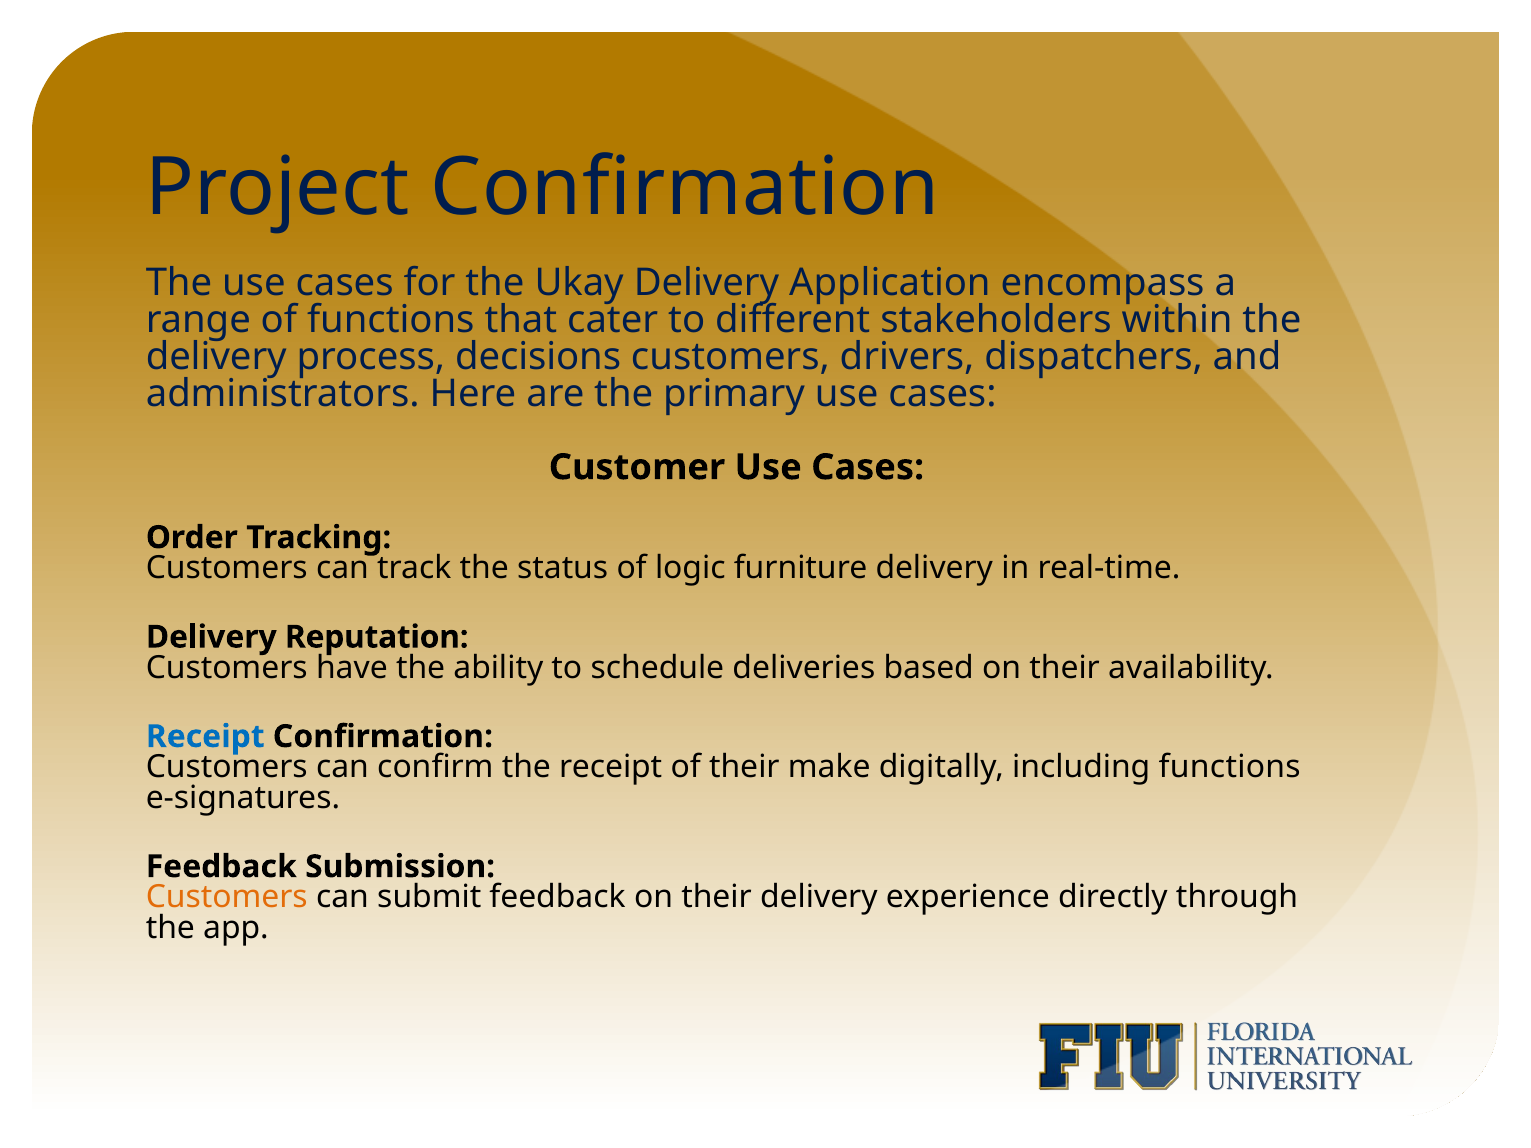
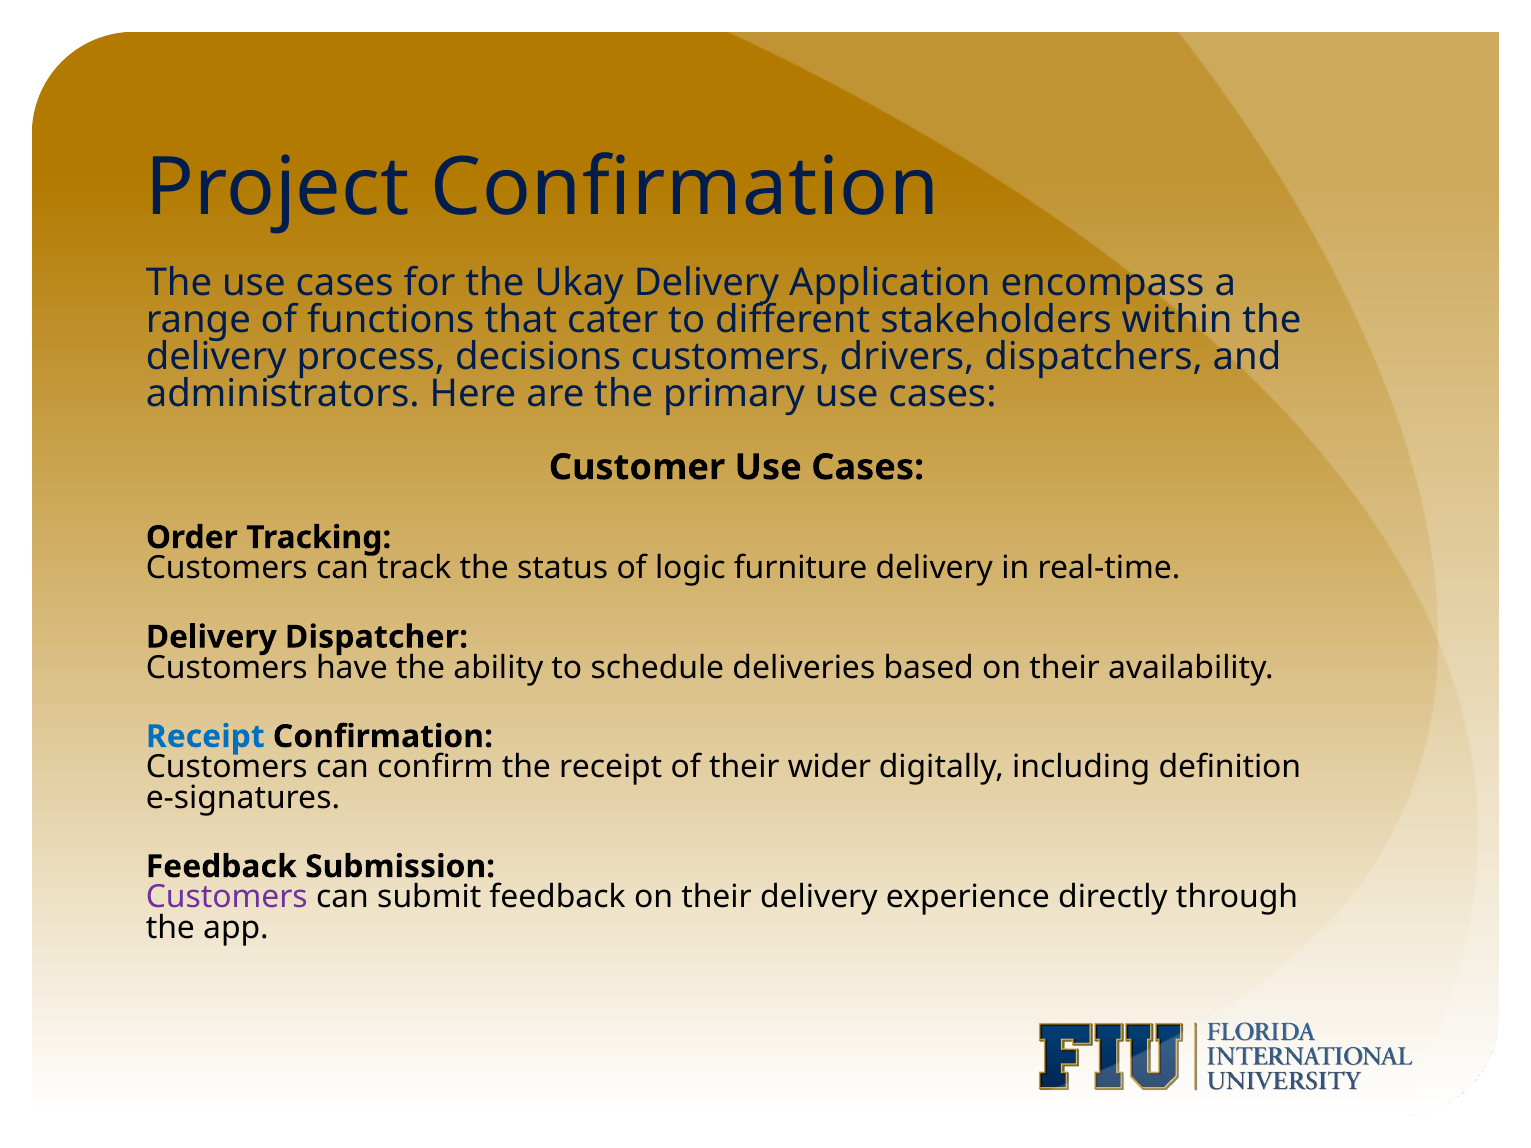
Reputation: Reputation -> Dispatcher
make: make -> wider
including functions: functions -> definition
Customers at (227, 897) colour: orange -> purple
